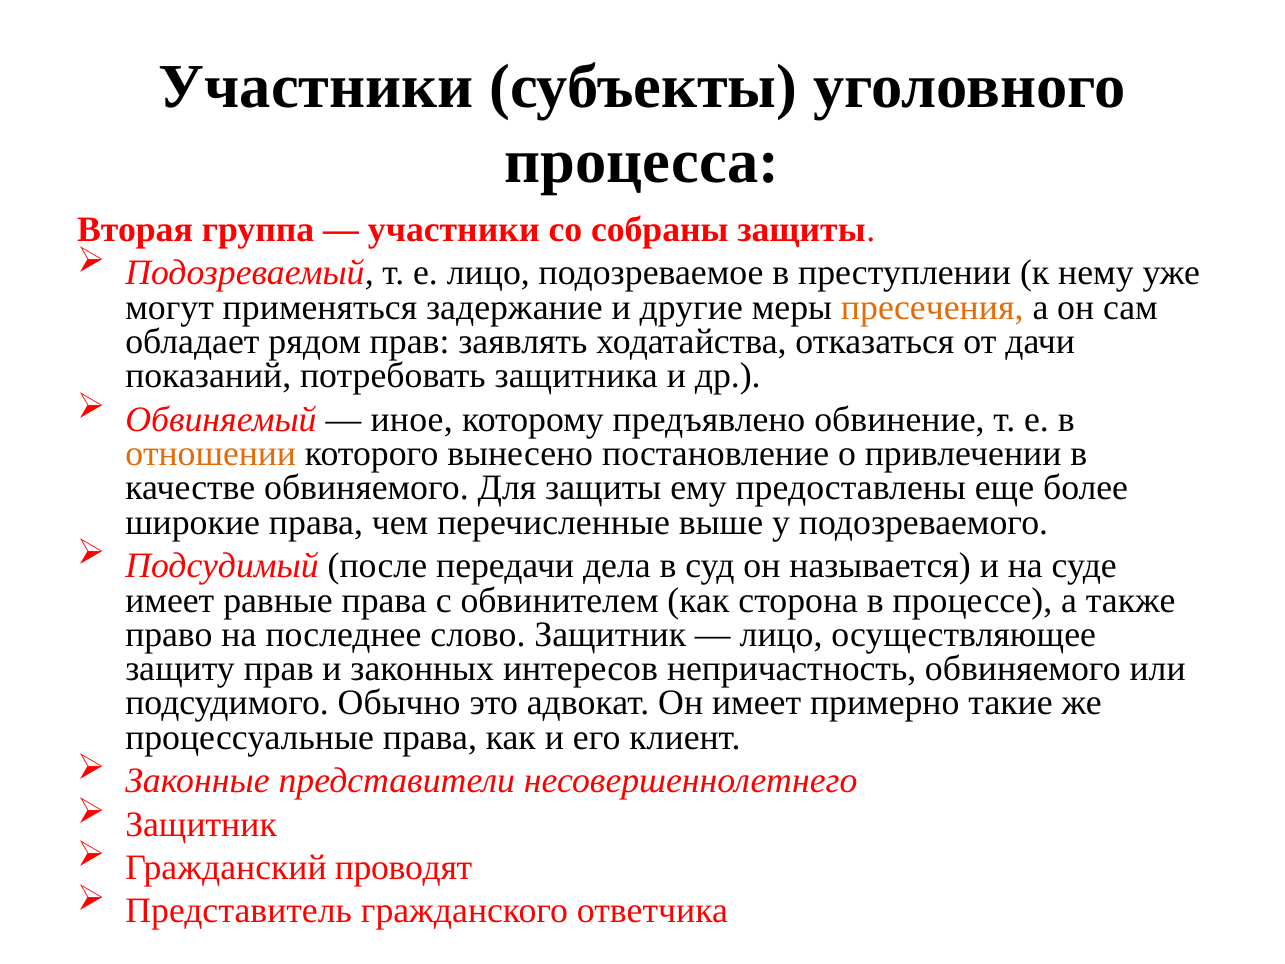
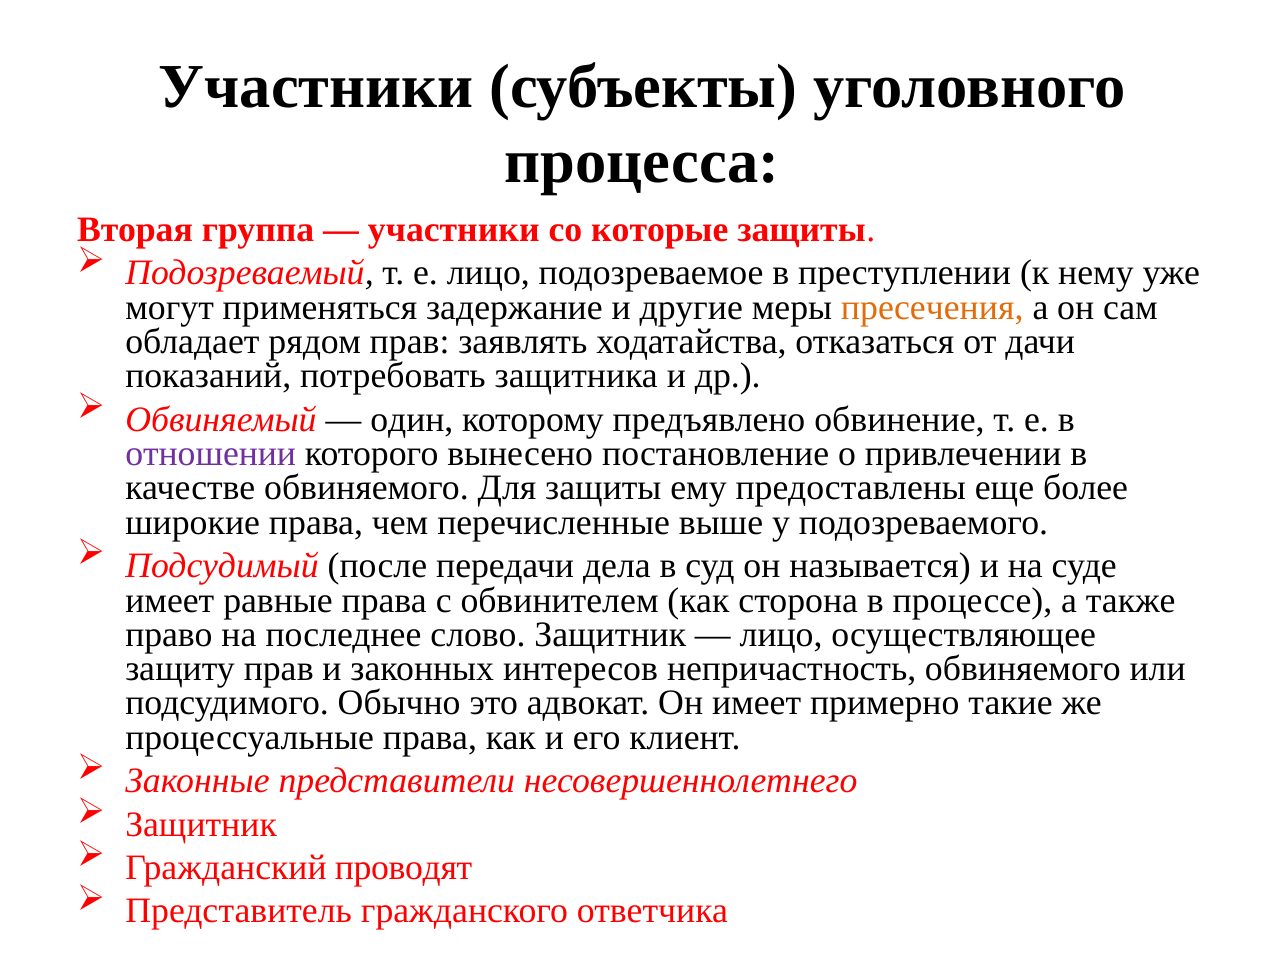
собраны: собраны -> которые
иное: иное -> один
отношении colour: orange -> purple
